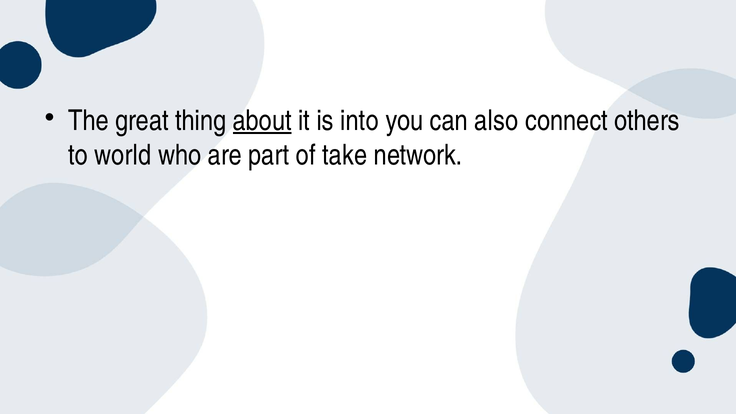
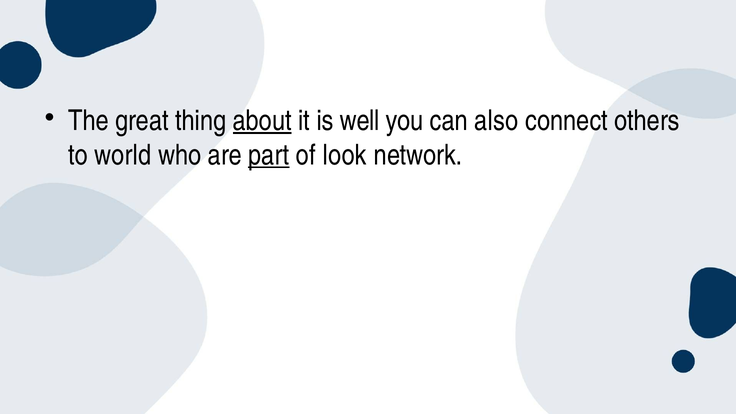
into: into -> well
part underline: none -> present
take: take -> look
